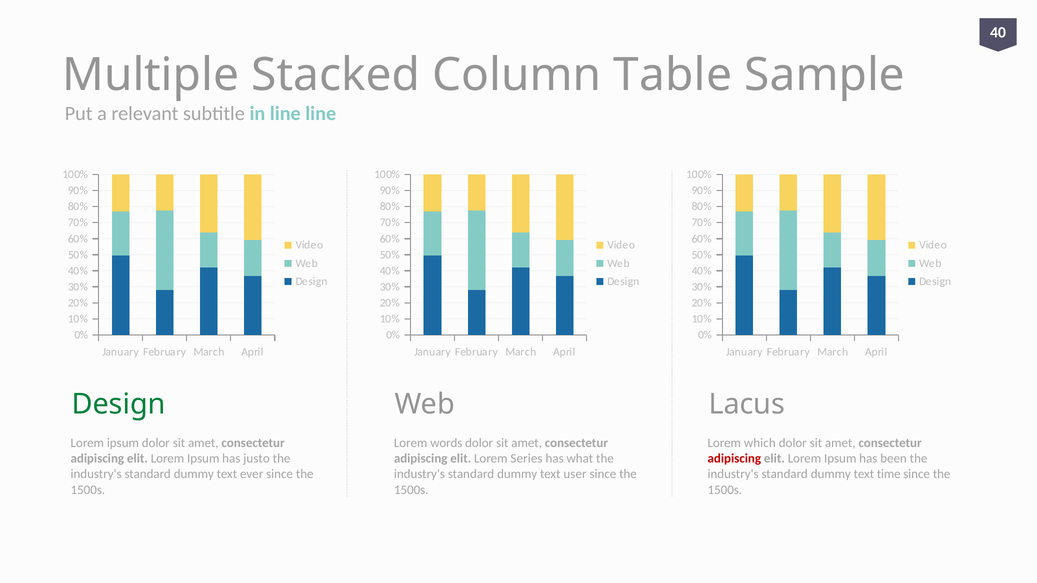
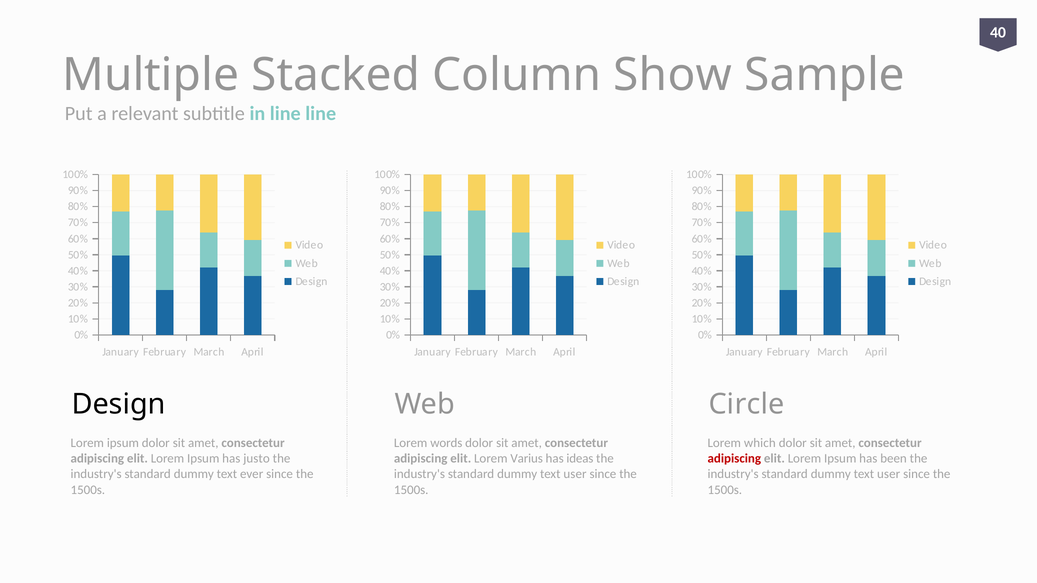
Table: Table -> Show
Design at (119, 404) colour: green -> black
Lacus: Lacus -> Circle
Series: Series -> Varius
what: what -> ideas
time at (889, 474): time -> user
